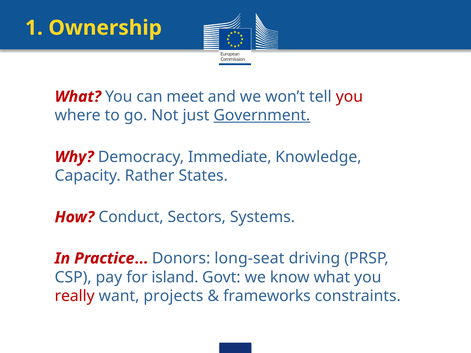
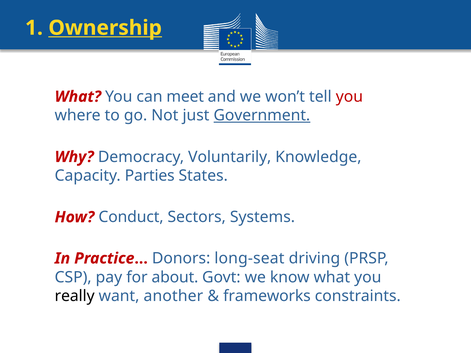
Ownership underline: none -> present
Immediate: Immediate -> Voluntarily
Rather: Rather -> Parties
island: island -> about
really colour: red -> black
projects: projects -> another
